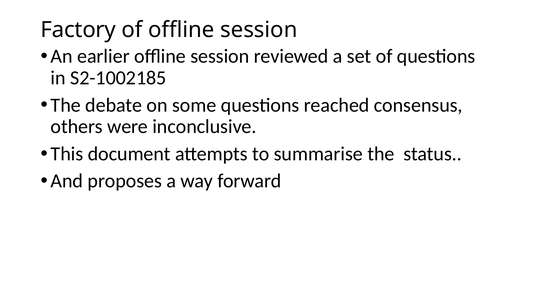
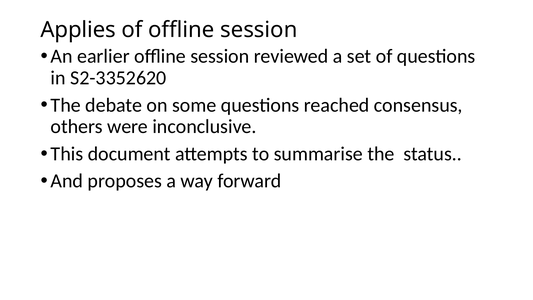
Factory: Factory -> Applies
S2-1002185: S2-1002185 -> S2-3352620
